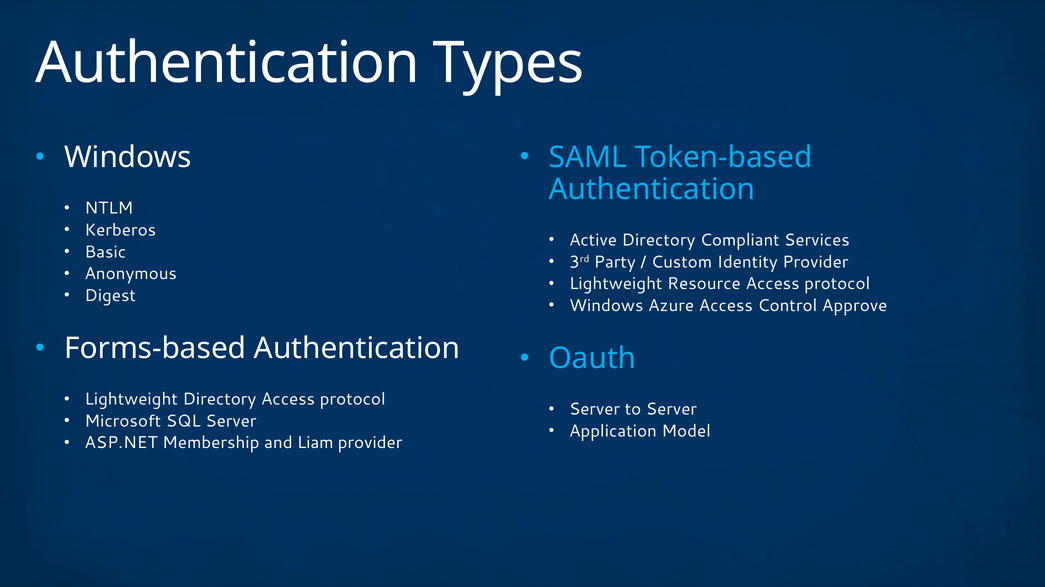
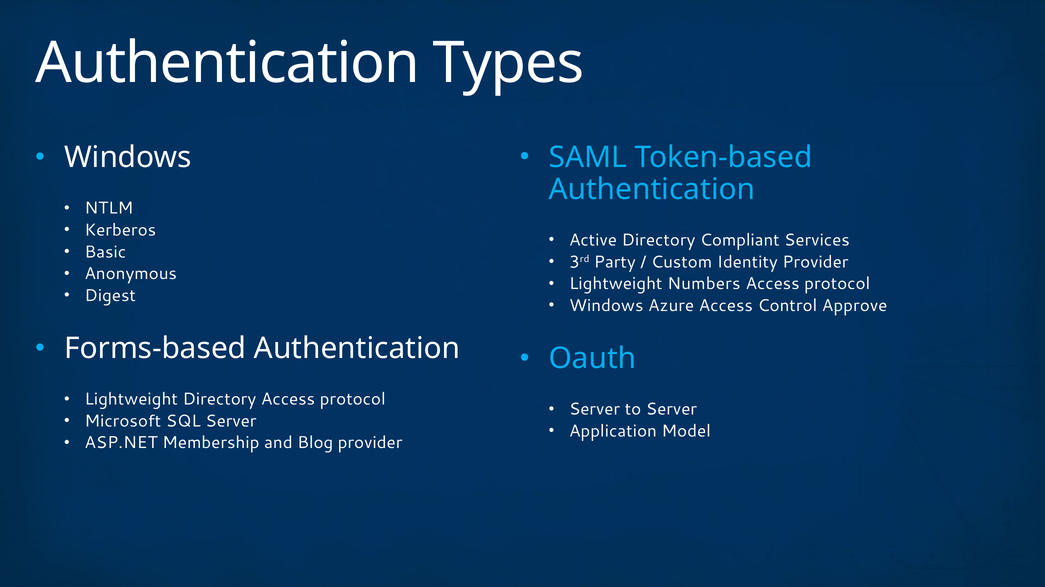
Resource: Resource -> Numbers
Liam: Liam -> Blog
